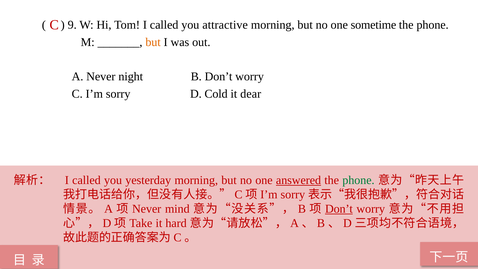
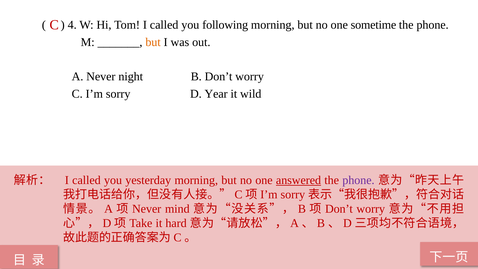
9: 9 -> 4
attractive: attractive -> following
Cold: Cold -> Year
dear: dear -> wild
phone at (358, 180) colour: green -> purple
Don’t at (339, 209) underline: present -> none
